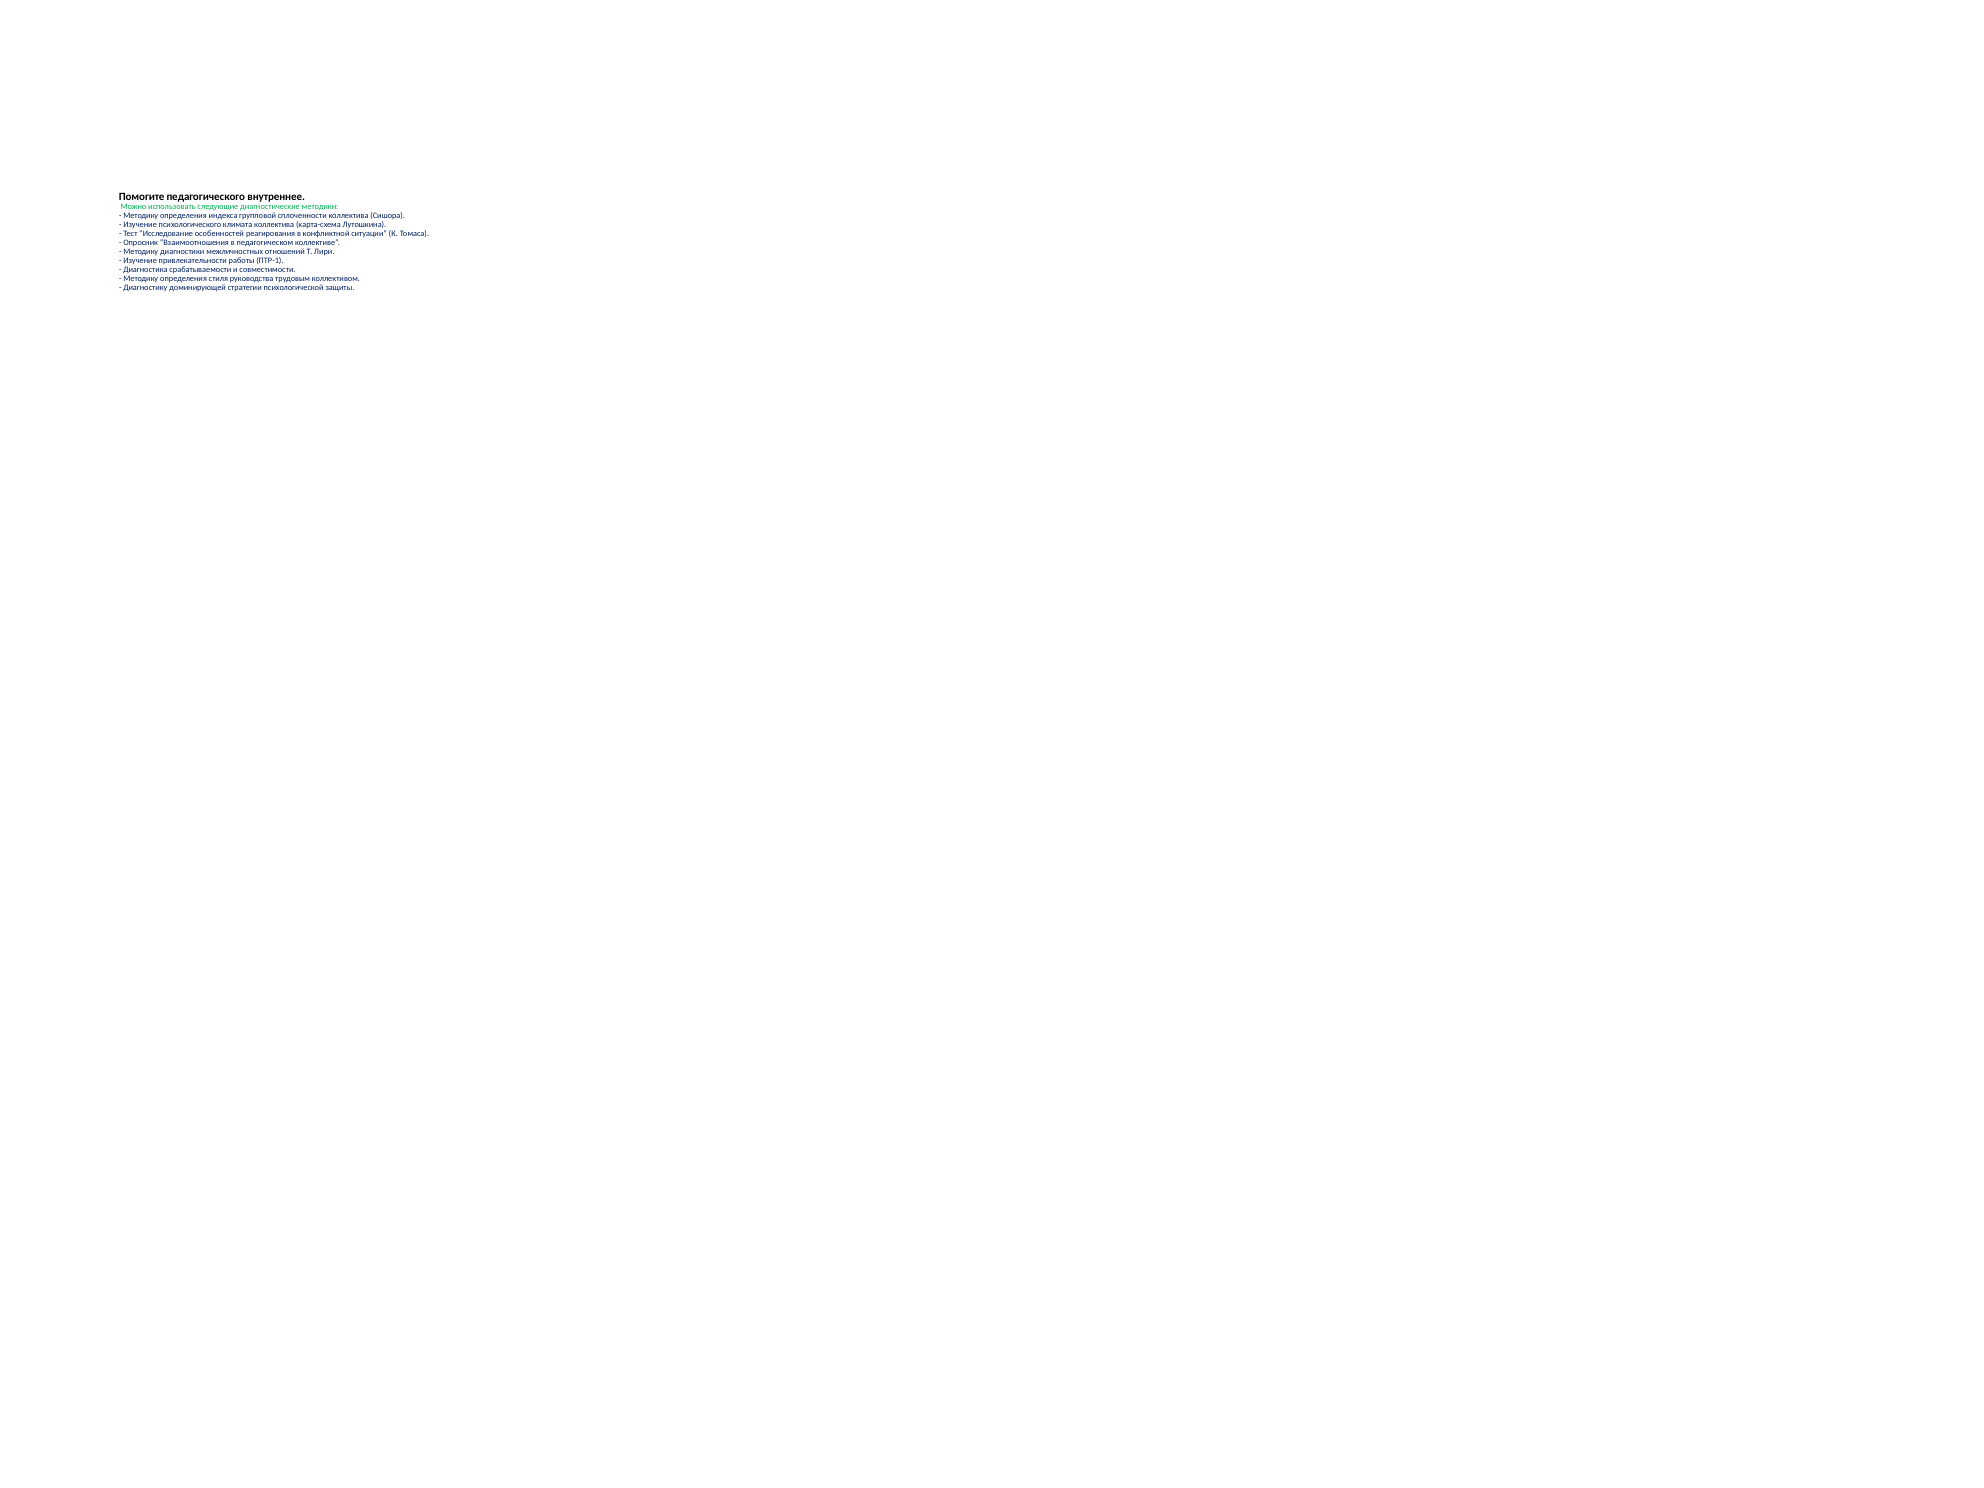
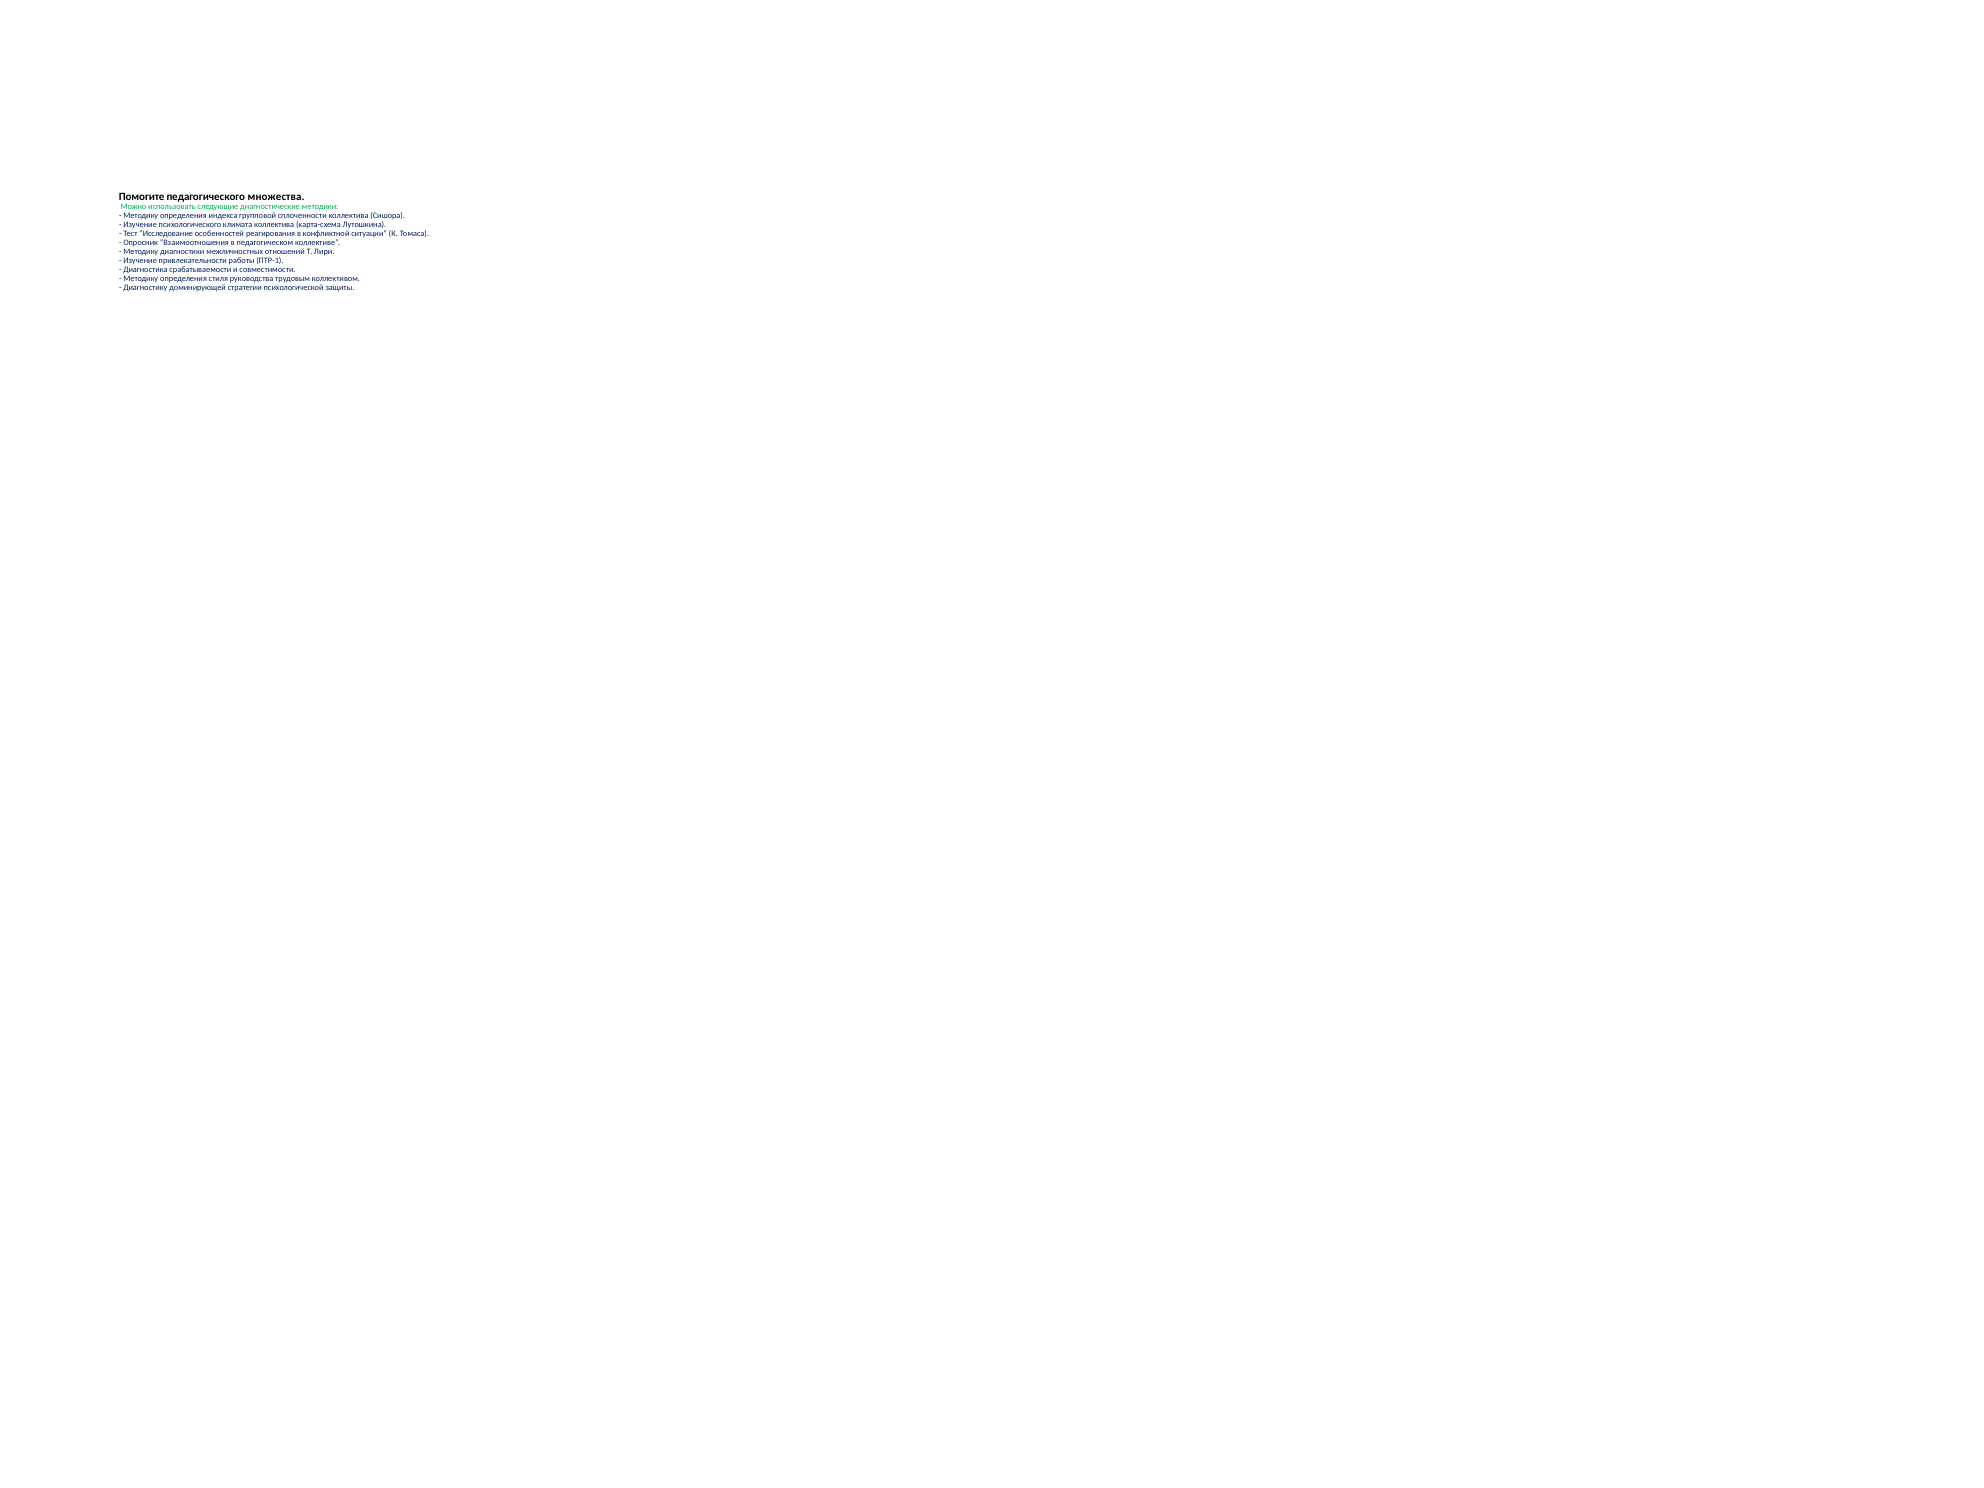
внутреннее: внутреннее -> множества
